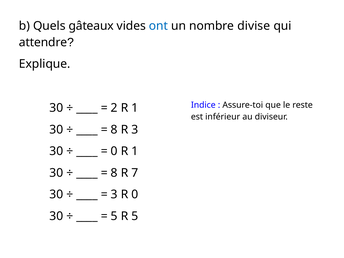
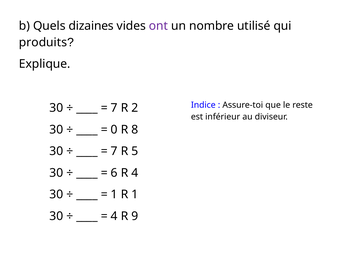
gâteaux: gâteaux -> dizaines
ont colour: blue -> purple
divise: divise -> utilisé
attendre: attendre -> produits
2 at (114, 108): 2 -> 7
1 at (135, 108): 1 -> 2
8 at (114, 130): 8 -> 0
R 3: 3 -> 8
0 at (114, 151): 0 -> 7
1 at (135, 151): 1 -> 5
8 at (114, 173): 8 -> 6
R 7: 7 -> 4
3 at (114, 194): 3 -> 1
R 0: 0 -> 1
5 at (114, 216): 5 -> 4
R 5: 5 -> 9
